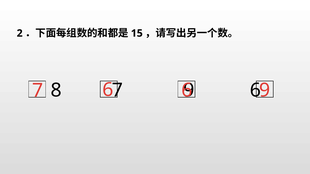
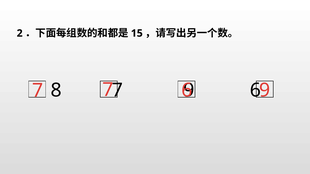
7 6: 6 -> 7
